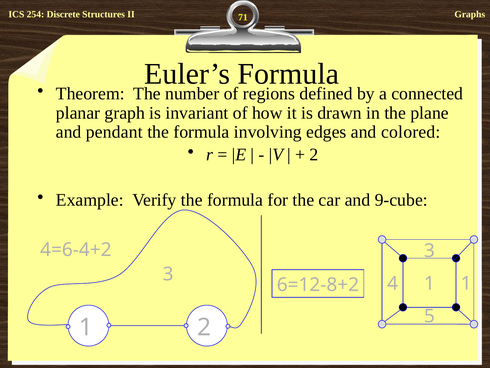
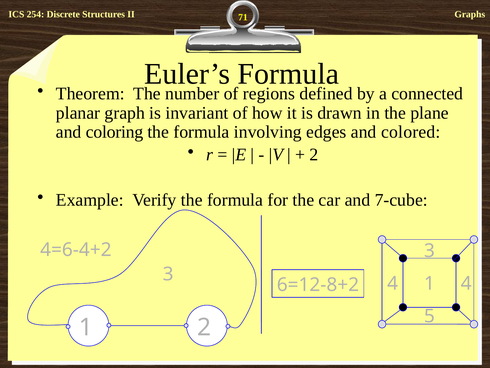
pendant: pendant -> coloring
9-cube: 9-cube -> 7-cube
1 1: 1 -> 4
